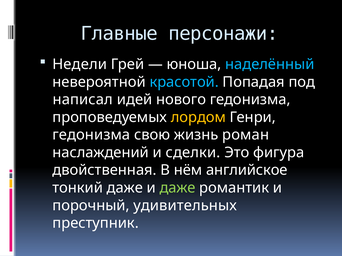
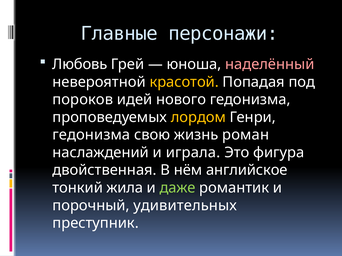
Недели: Недели -> Любовь
наделённый colour: light blue -> pink
красотой colour: light blue -> yellow
написал: написал -> пороков
сделки: сделки -> играла
тонкий даже: даже -> жила
